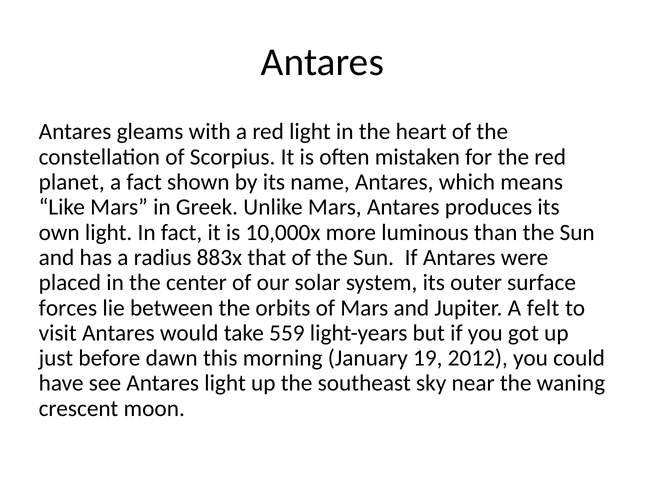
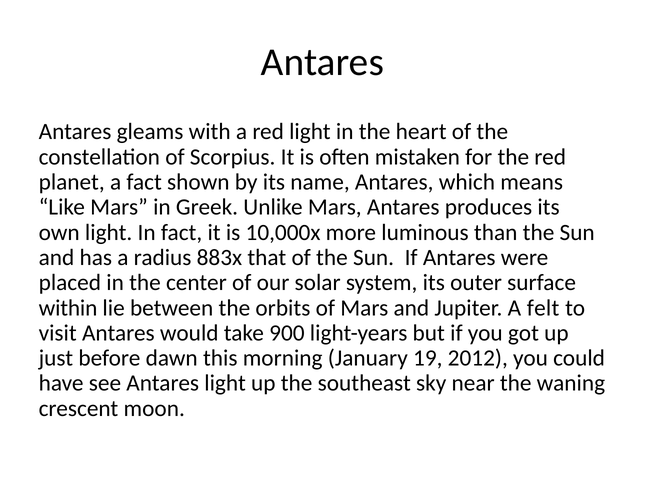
forces: forces -> within
559: 559 -> 900
